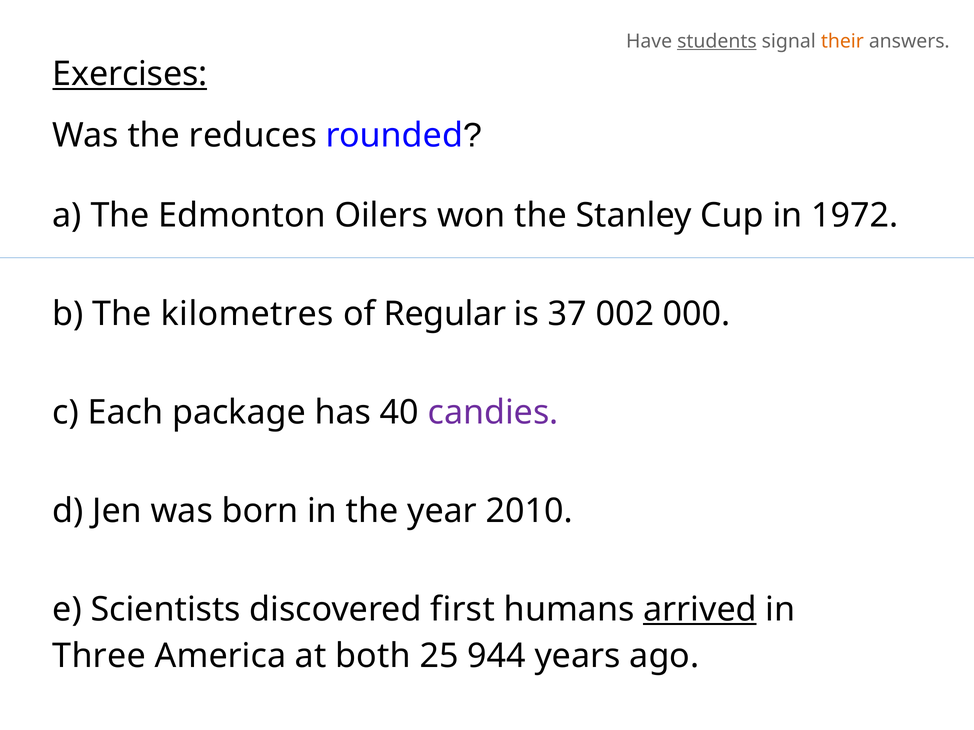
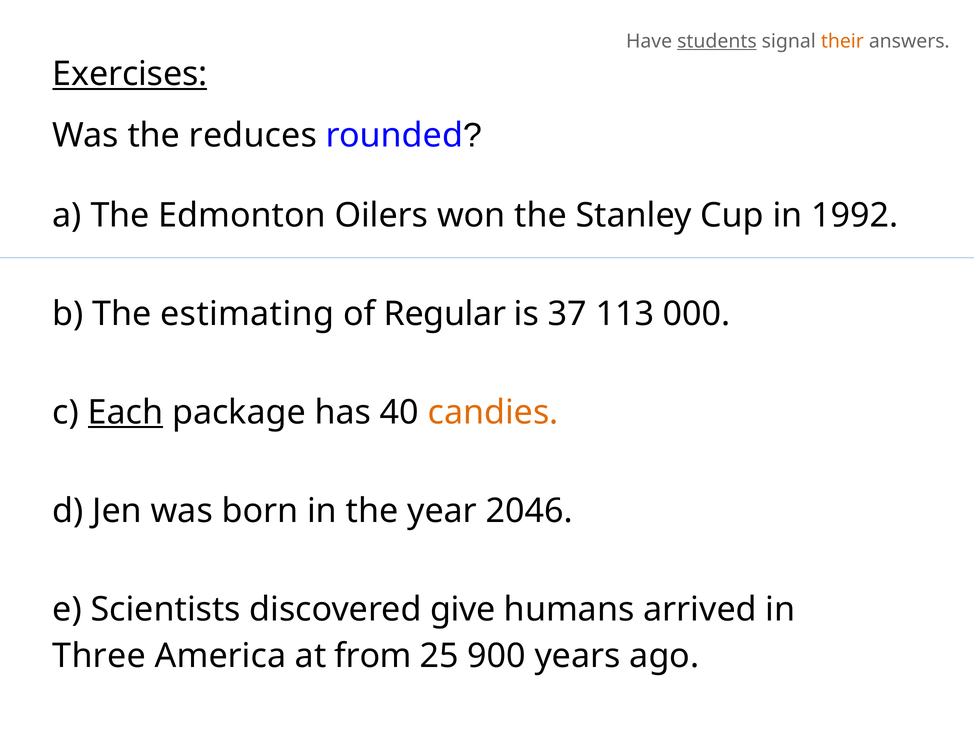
1972: 1972 -> 1992
kilometres: kilometres -> estimating
002: 002 -> 113
Each underline: none -> present
candies colour: purple -> orange
2010: 2010 -> 2046
first: first -> give
arrived underline: present -> none
both: both -> from
944: 944 -> 900
